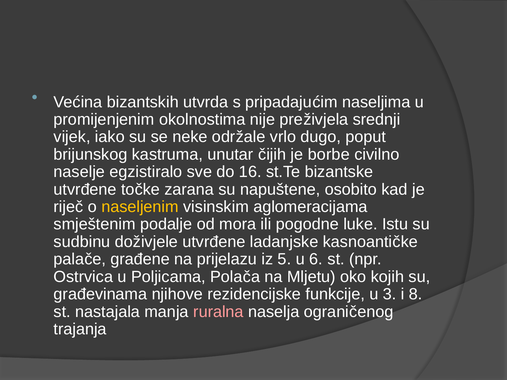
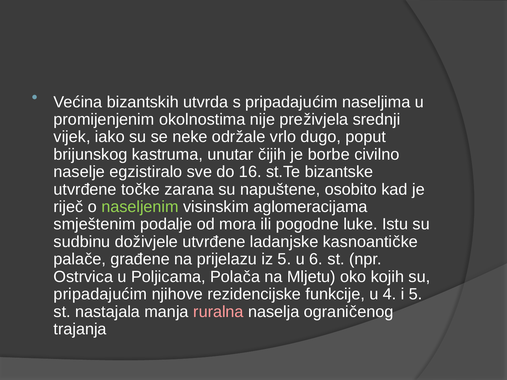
naseljenim colour: yellow -> light green
građevinama at (100, 294): građevinama -> pripadajućim
3: 3 -> 4
i 8: 8 -> 5
